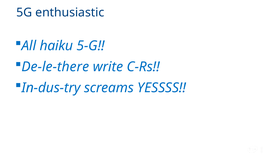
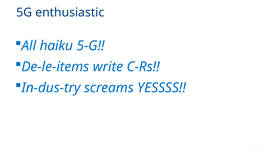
De-le-there: De-le-there -> De-le-items
